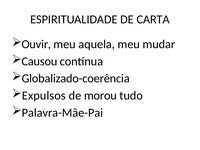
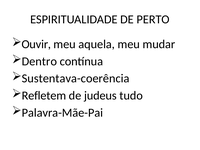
CARTA: CARTA -> PERTO
Causou: Causou -> Dentro
Globalizado-coerência: Globalizado-coerência -> Sustentava-coerência
Expulsos: Expulsos -> Refletem
morou: morou -> judeus
